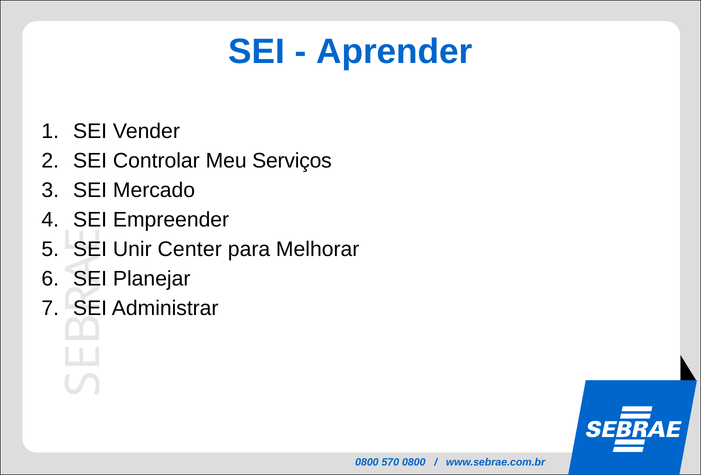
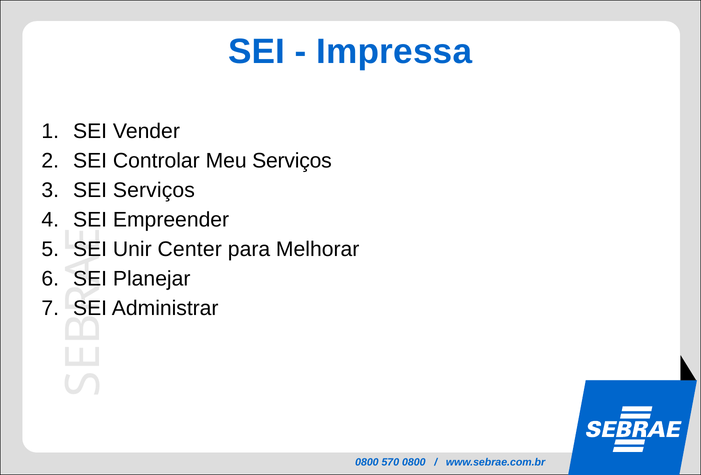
Aprender: Aprender -> Impressa
SEI Mercado: Mercado -> Serviços
